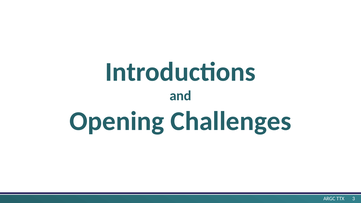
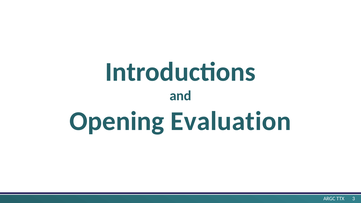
Challenges: Challenges -> Evaluation
